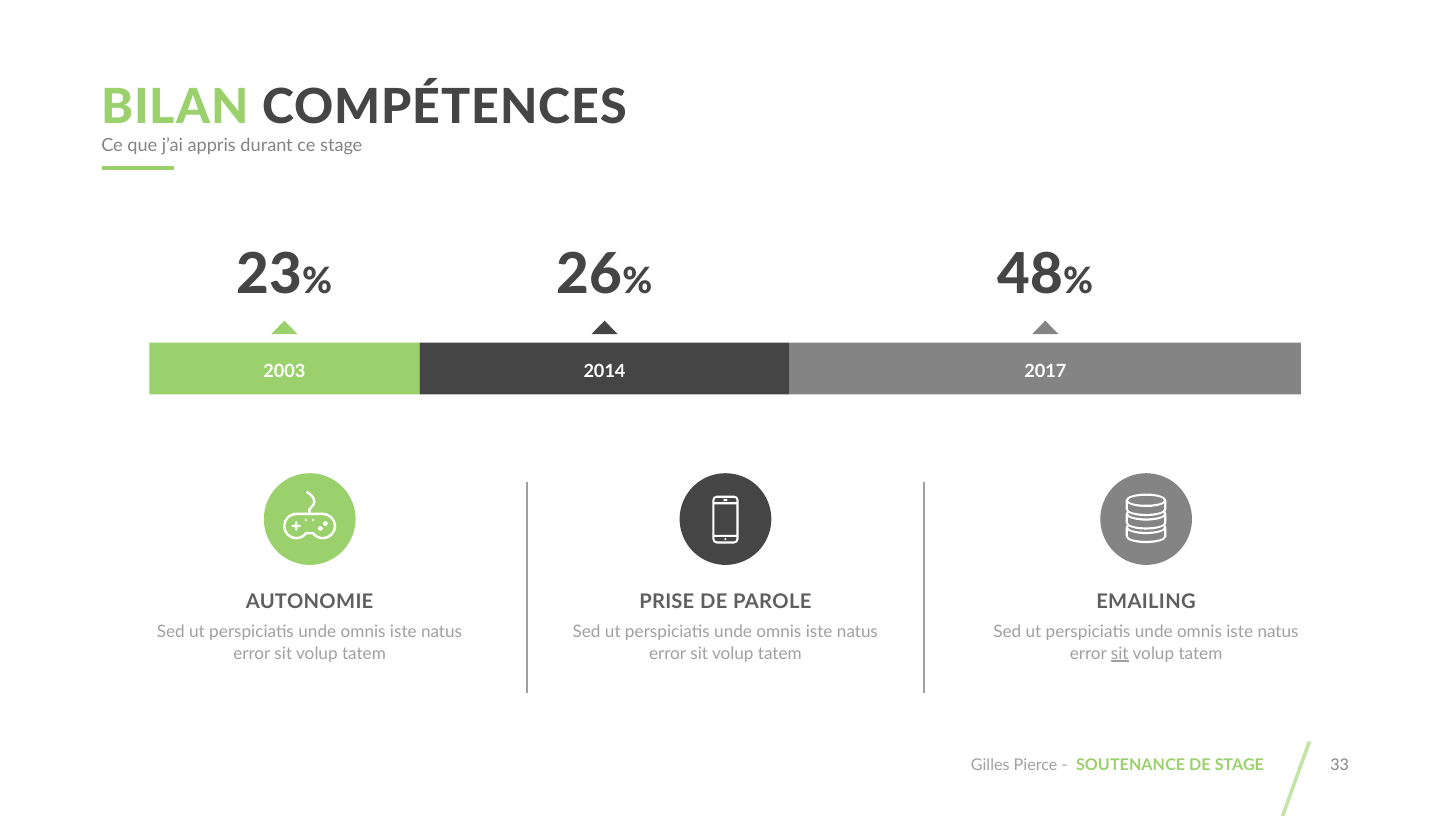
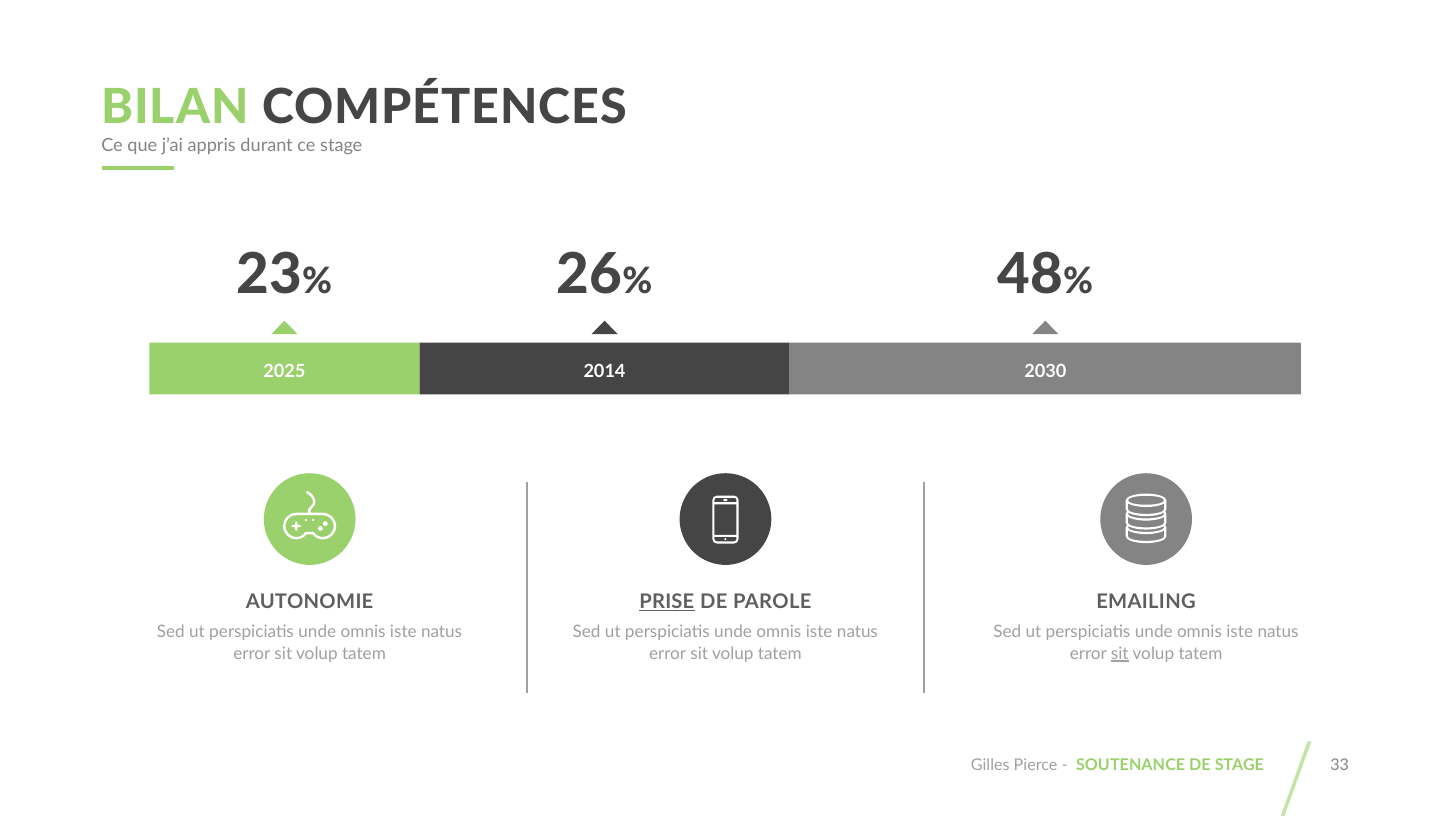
2003: 2003 -> 2025
2017: 2017 -> 2030
PRISE underline: none -> present
